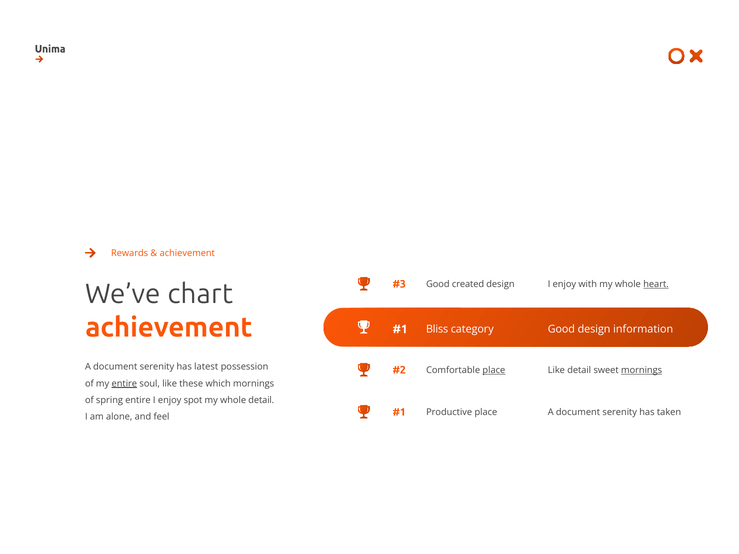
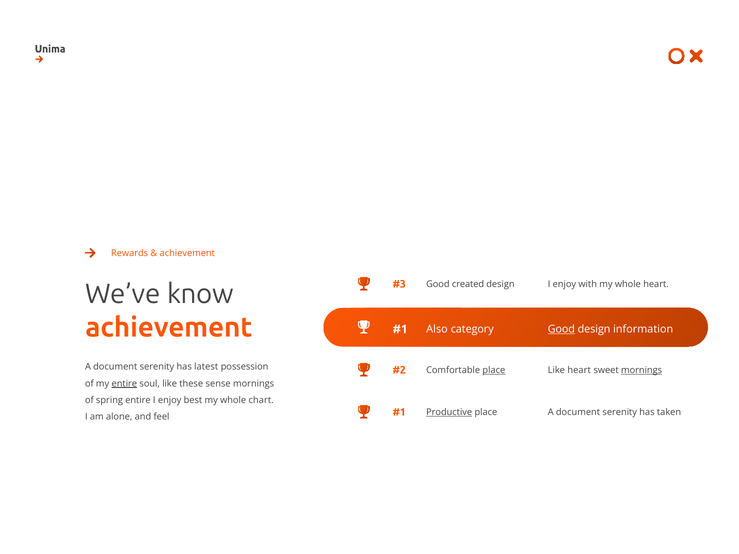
heart at (656, 284) underline: present -> none
chart: chart -> know
Bliss: Bliss -> Also
Good at (561, 329) underline: none -> present
Like detail: detail -> heart
which: which -> sense
spot: spot -> best
whole detail: detail -> chart
Productive underline: none -> present
